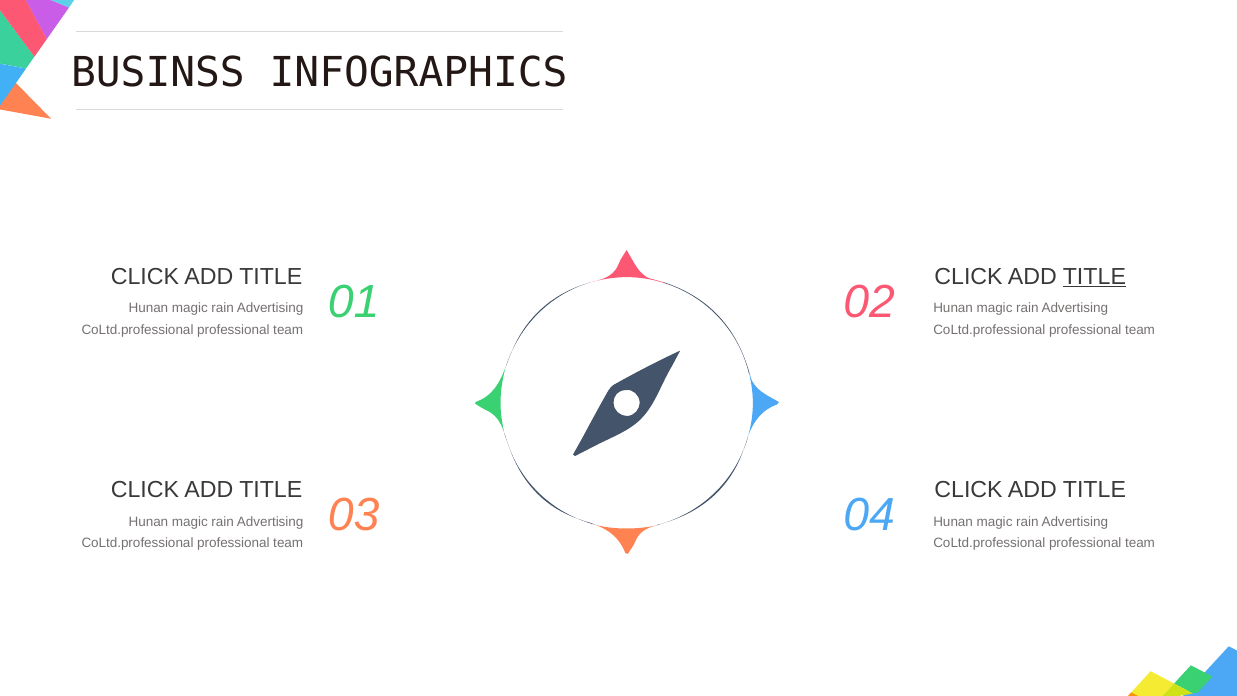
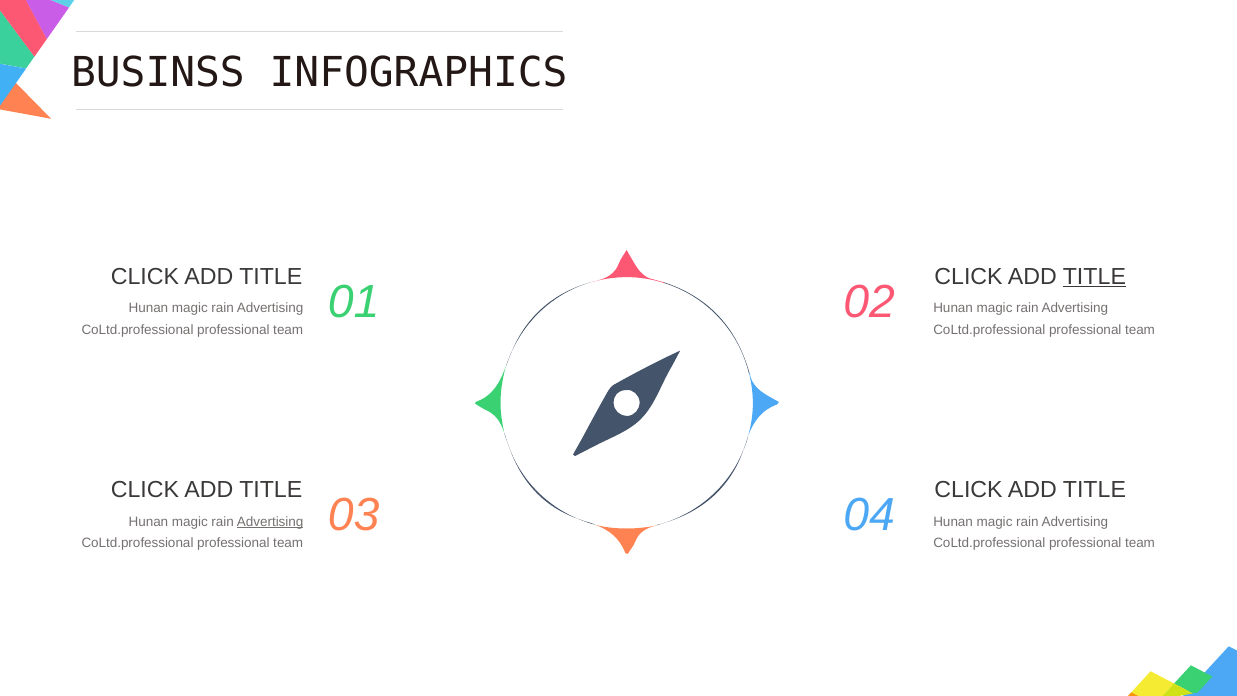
Advertising at (270, 522) underline: none -> present
